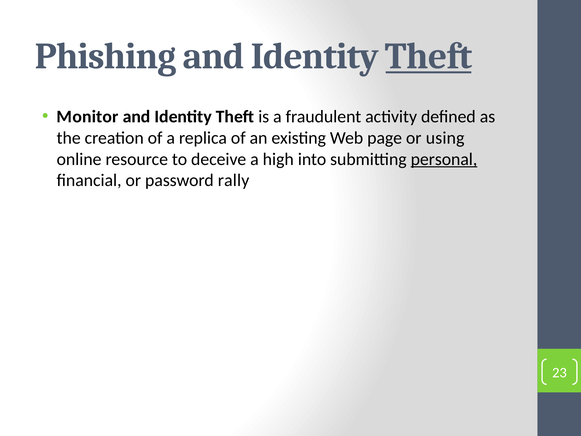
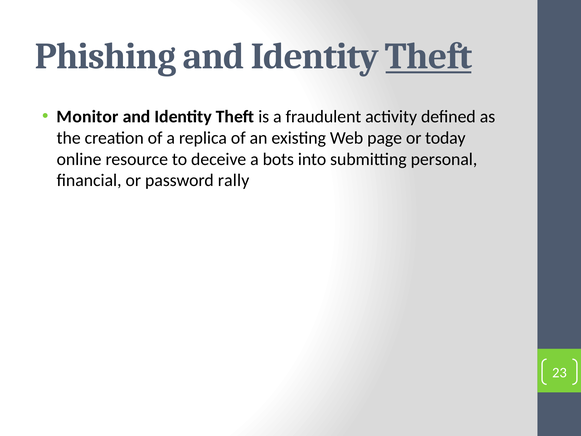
using: using -> today
high: high -> bots
personal underline: present -> none
